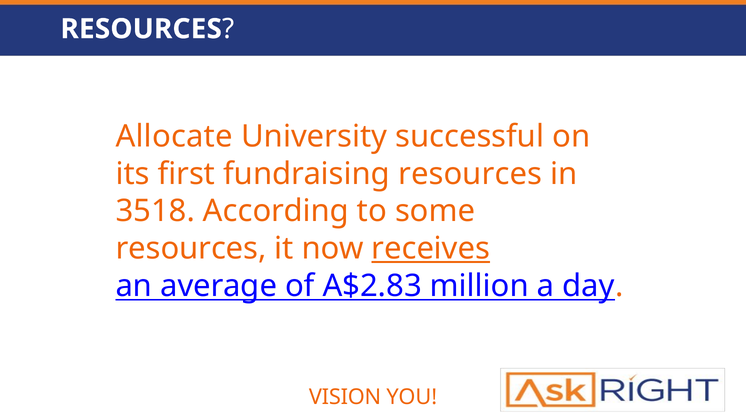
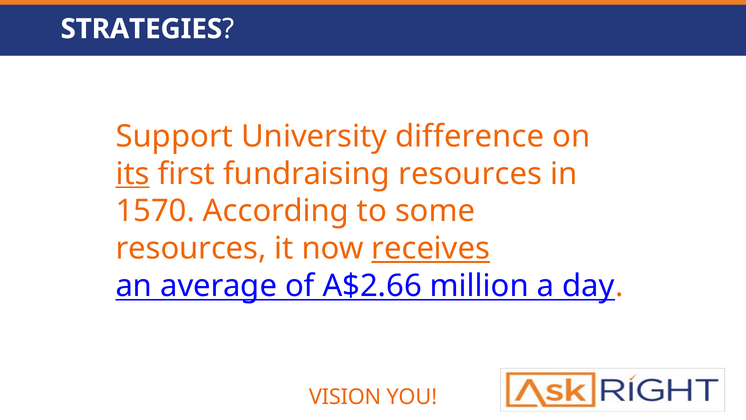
RESOURCES at (141, 29): RESOURCES -> STRATEGIES
Allocate: Allocate -> Support
successful: successful -> difference
its underline: none -> present
3518: 3518 -> 1570
A$2.83: A$2.83 -> A$2.66
